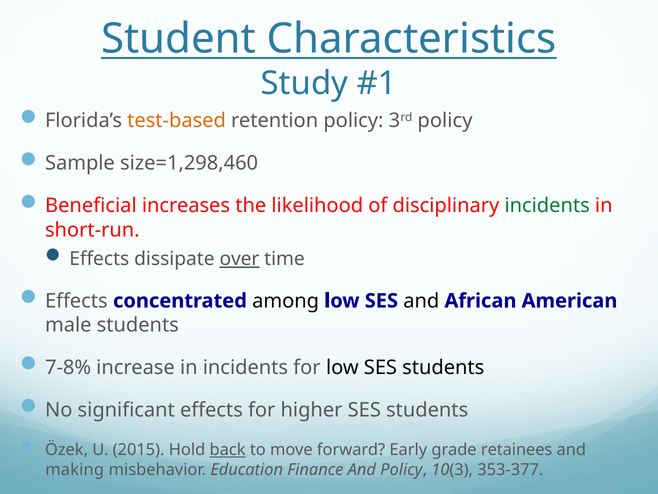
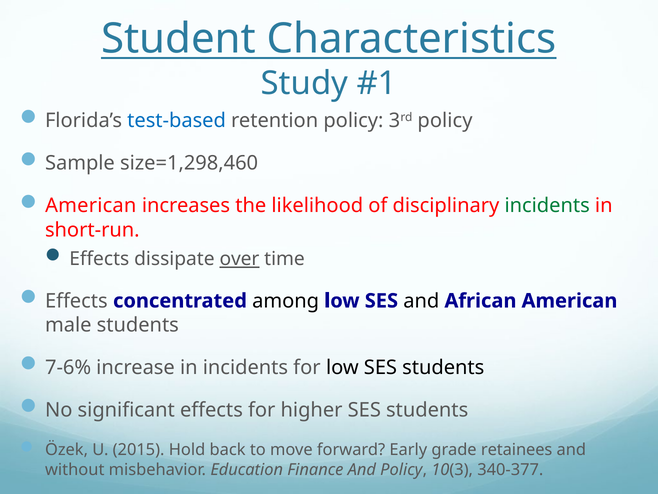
test-based colour: orange -> blue
Beneficial at (91, 206): Beneficial -> American
7-8%: 7-8% -> 7-6%
back underline: present -> none
making: making -> without
353-377: 353-377 -> 340-377
